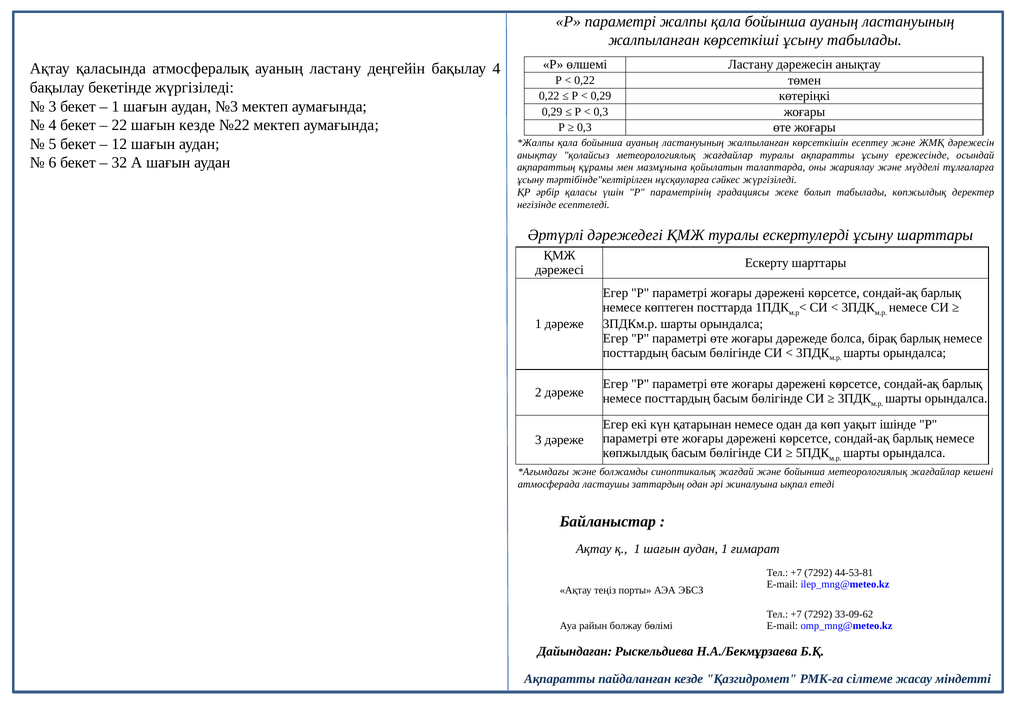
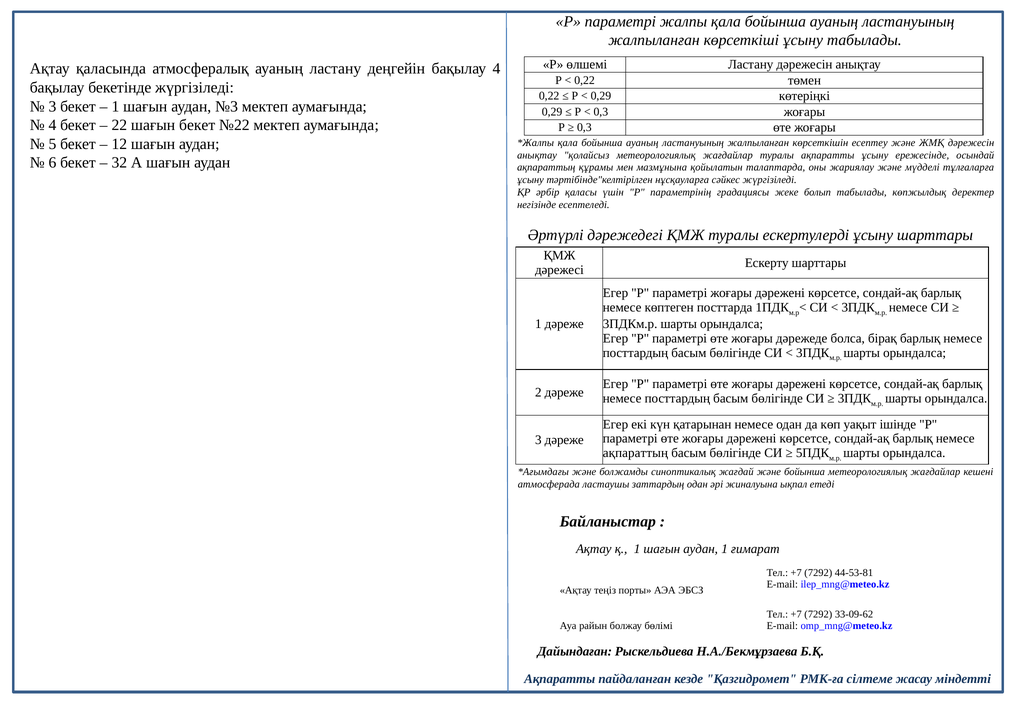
шағын кезде: кезде -> бекет
көпжылдық at (636, 453): көпжылдық -> ақпараттың
